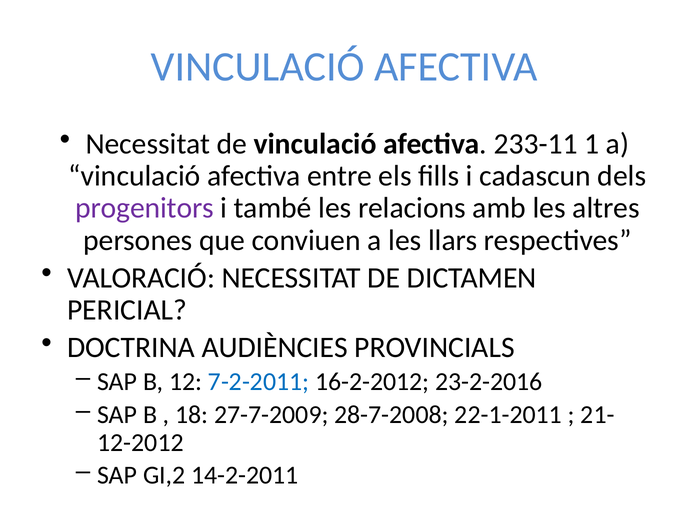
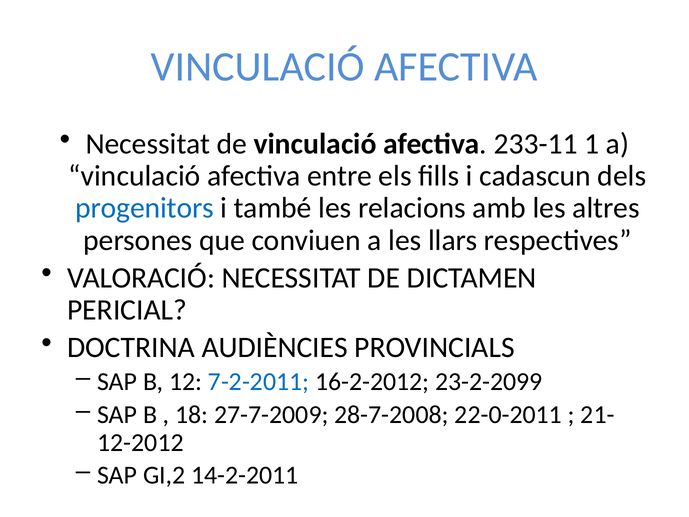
progenitors colour: purple -> blue
23-2-2016: 23-2-2016 -> 23-2-2099
22-1-2011: 22-1-2011 -> 22-0-2011
